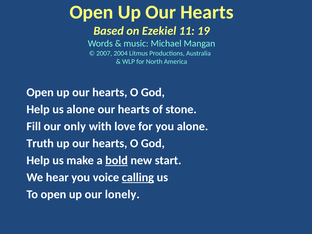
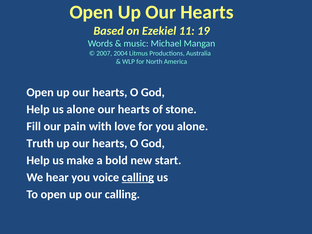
only: only -> pain
bold underline: present -> none
our lonely: lonely -> calling
